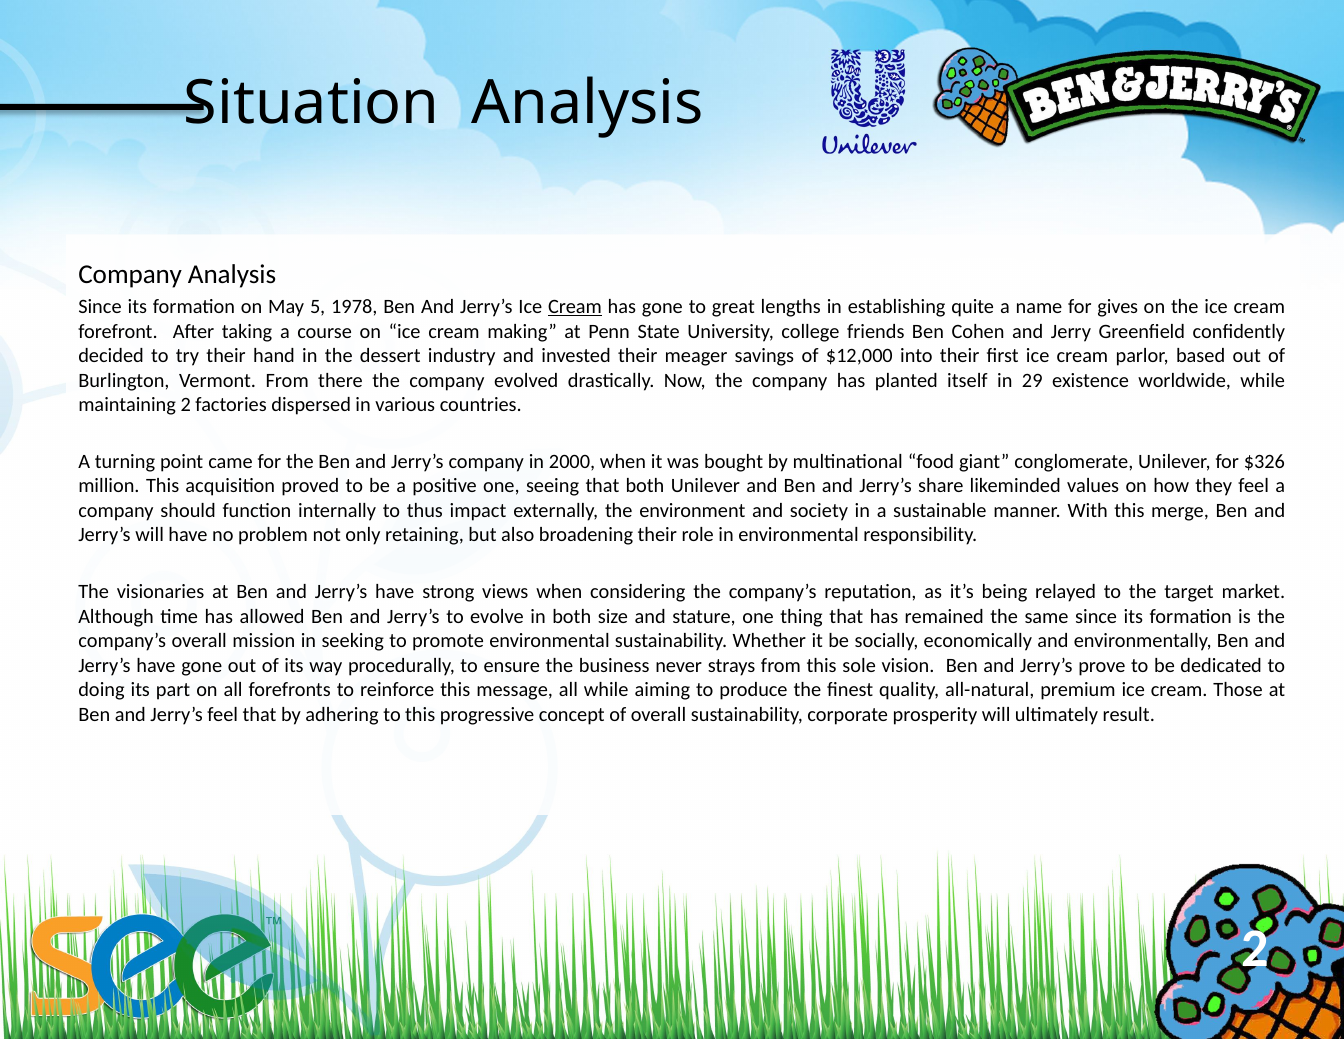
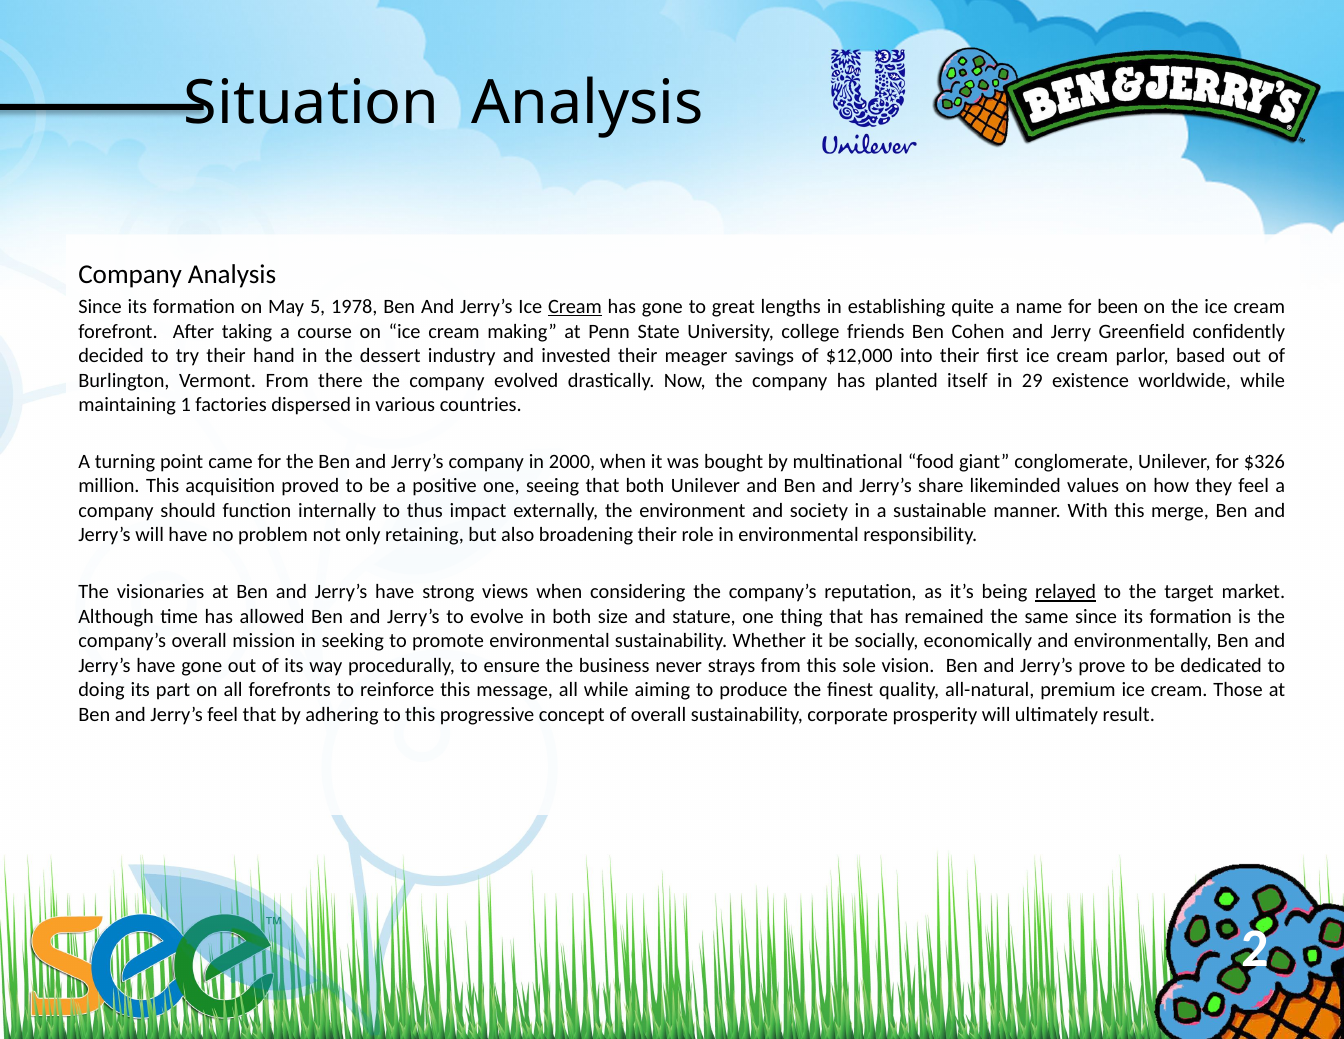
gives: gives -> been
maintaining 2: 2 -> 1
relayed underline: none -> present
